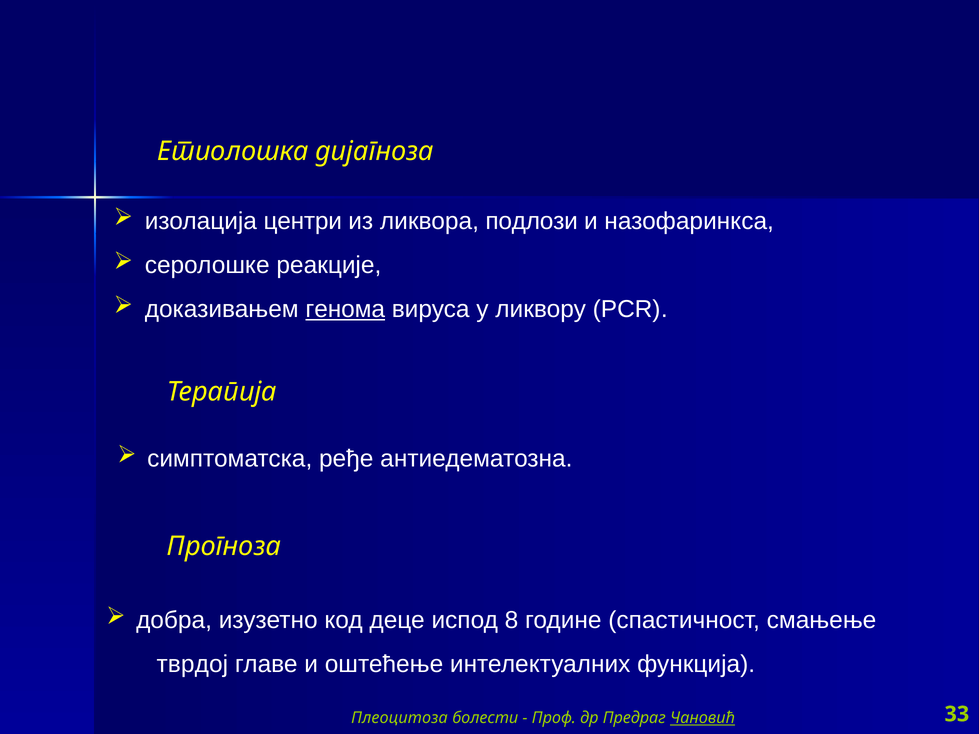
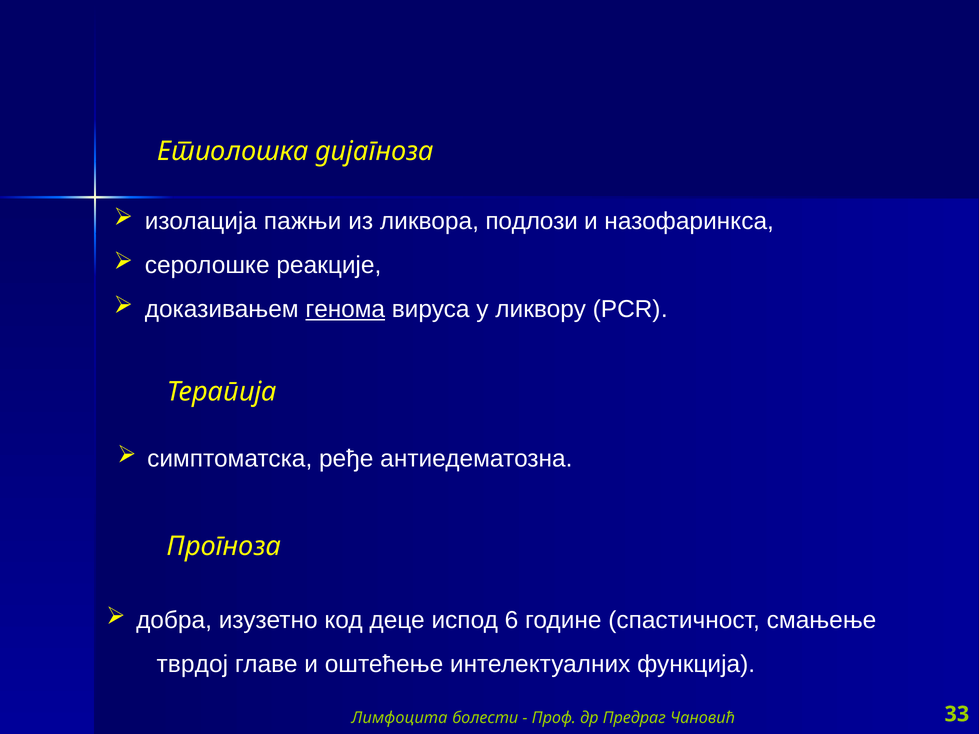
центри: центри -> пажњи
8: 8 -> 6
Плеоцитоза: Плеоцитоза -> Лимфоцита
Чановић underline: present -> none
